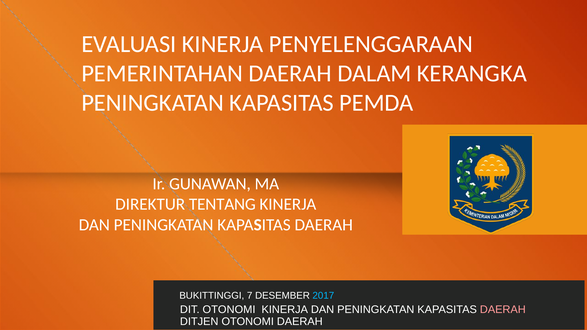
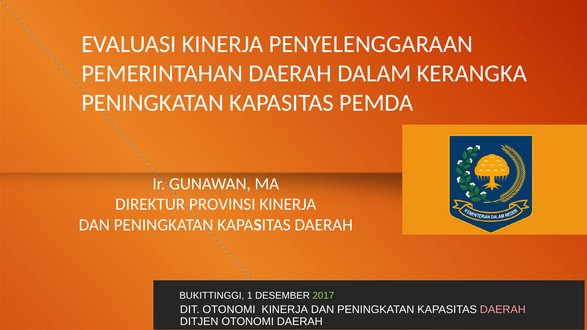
TENTANG: TENTANG -> PROVINSI
7: 7 -> 1
2017 colour: light blue -> light green
